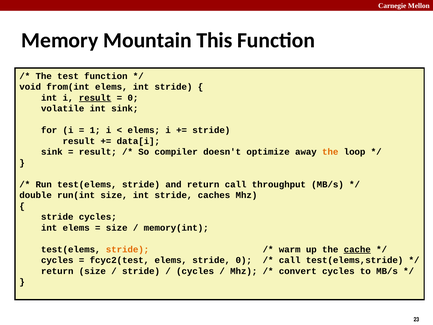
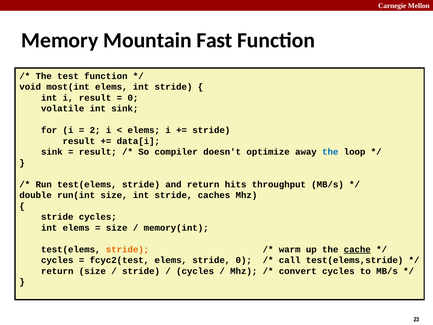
This: This -> Fast
from(int: from(int -> most(int
result at (95, 98) underline: present -> none
1: 1 -> 2
the at (330, 152) colour: orange -> blue
return call: call -> hits
